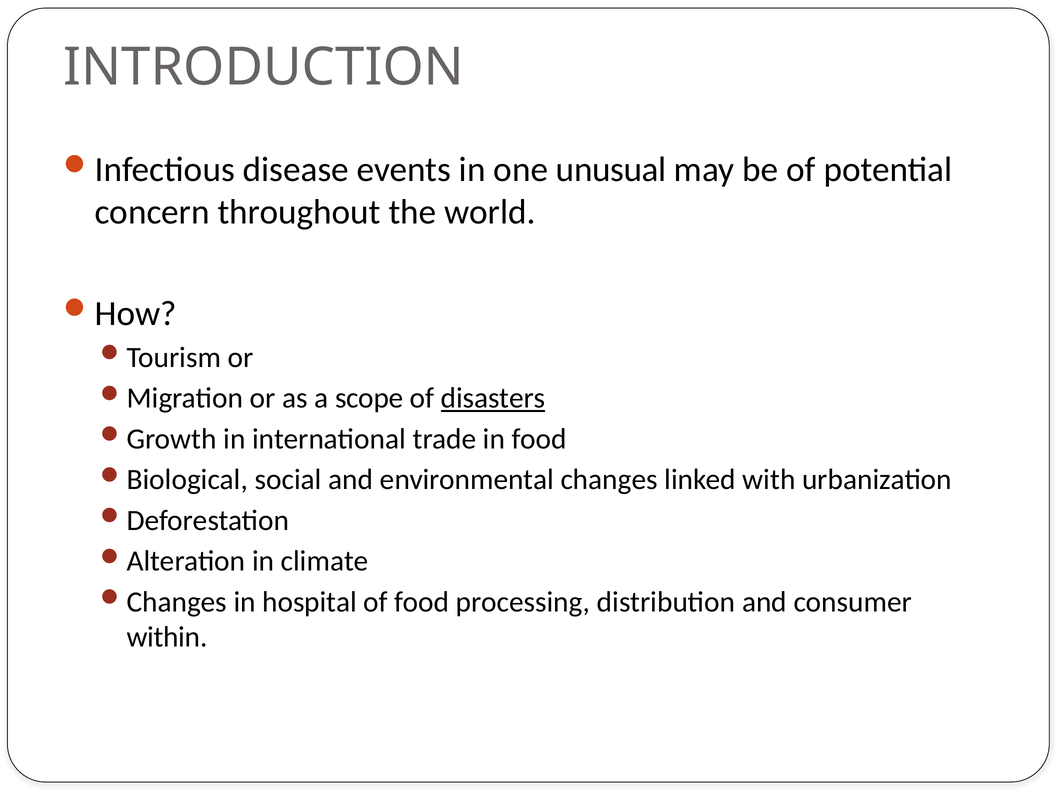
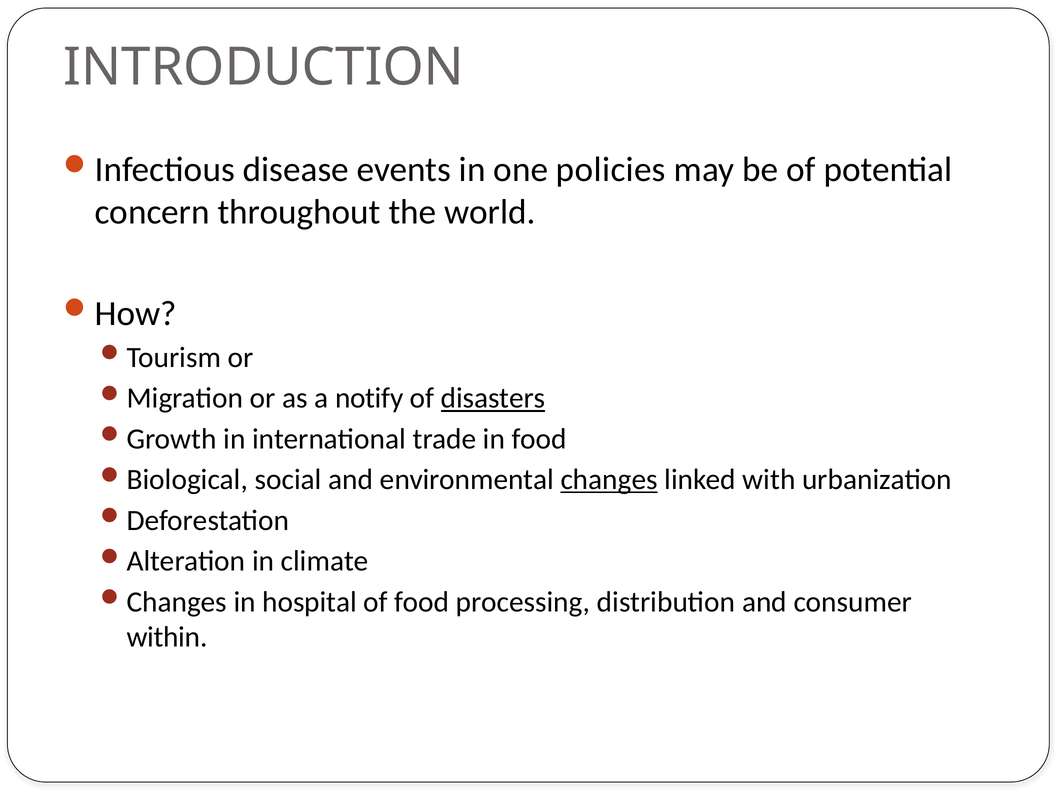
unusual: unusual -> policies
scope: scope -> notify
changes underline: none -> present
